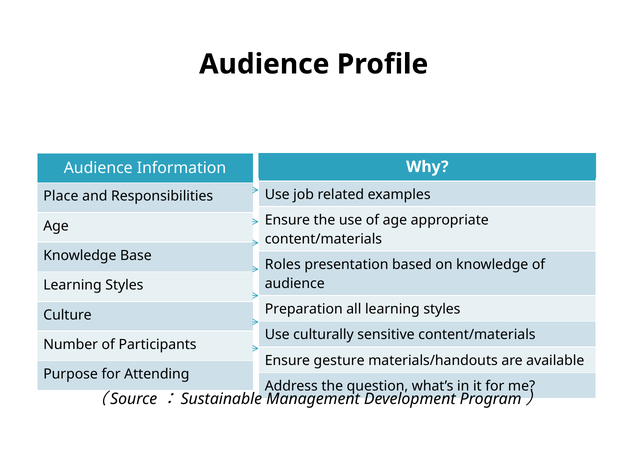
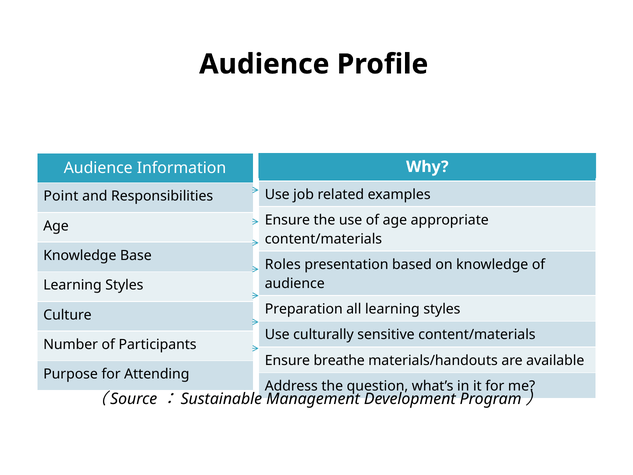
Place: Place -> Point
gesture: gesture -> breathe
